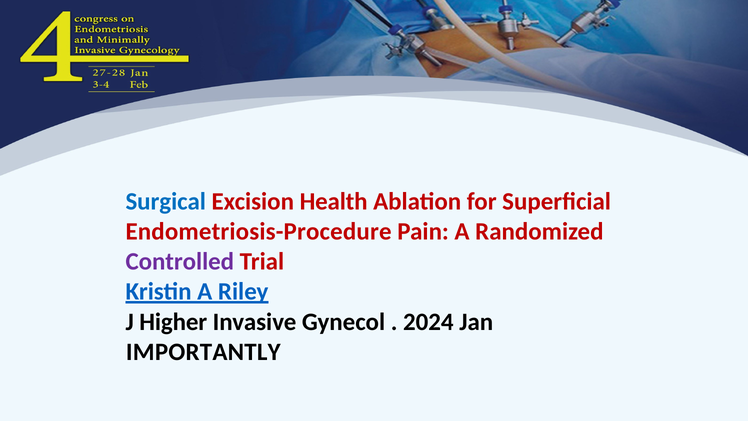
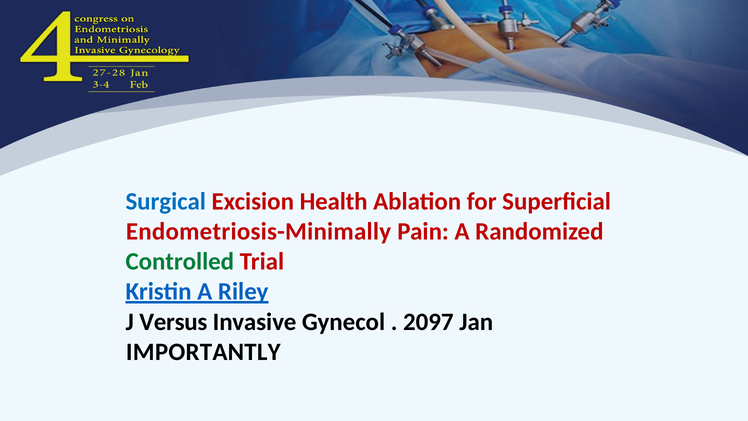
Endometriosis-Procedure: Endometriosis-Procedure -> Endometriosis-Minimally
Controlled colour: purple -> green
Higher: Higher -> Versus
2024: 2024 -> 2097
